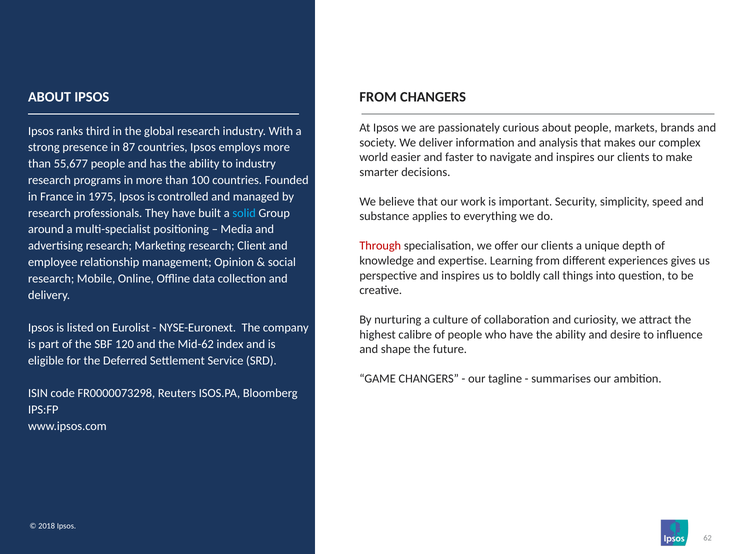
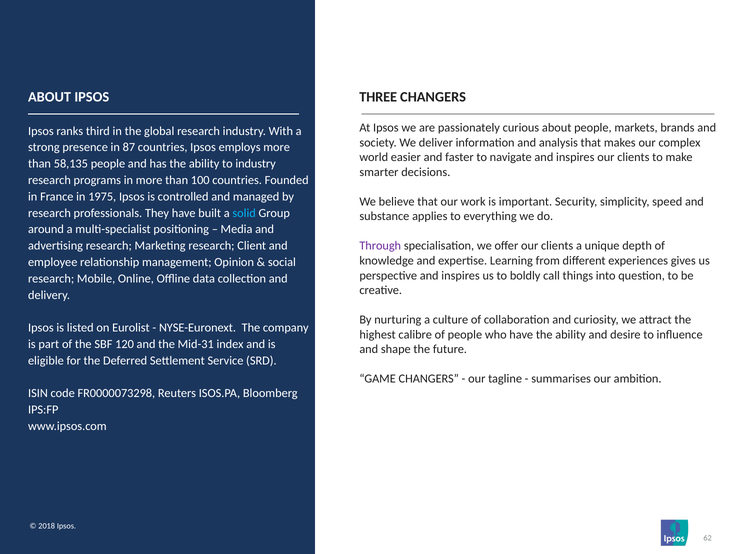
FROM at (378, 97): FROM -> THREE
55,677: 55,677 -> 58,135
Through colour: red -> purple
Mid-62: Mid-62 -> Mid-31
